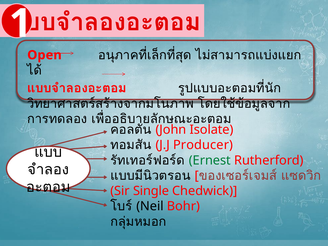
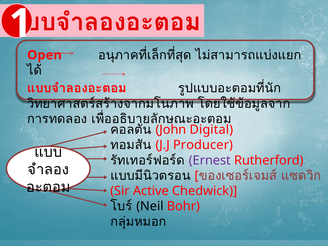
Isolate: Isolate -> Digital
Ernest colour: green -> purple
Single: Single -> Active
